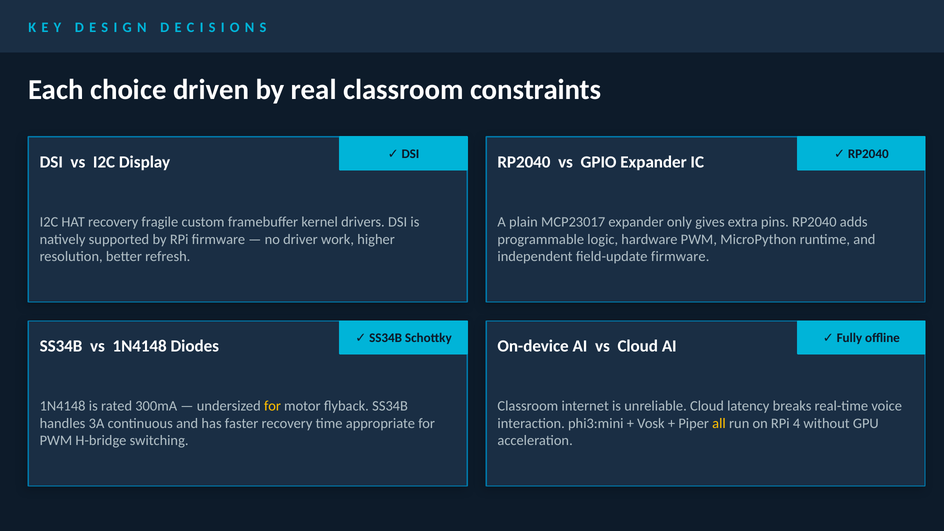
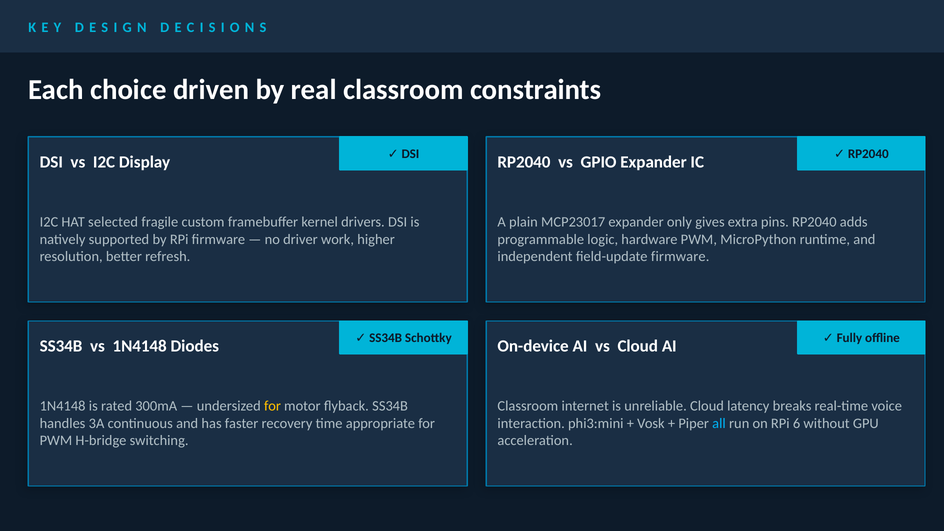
HAT recovery: recovery -> selected
all colour: yellow -> light blue
4: 4 -> 6
